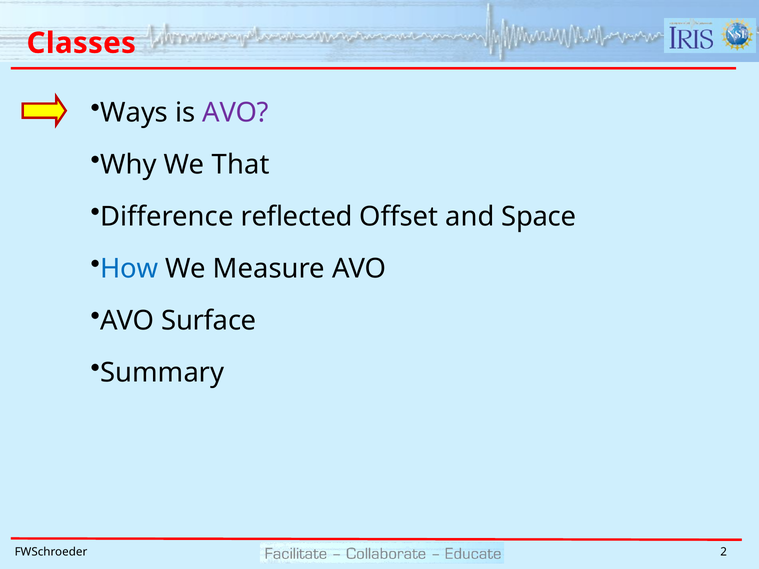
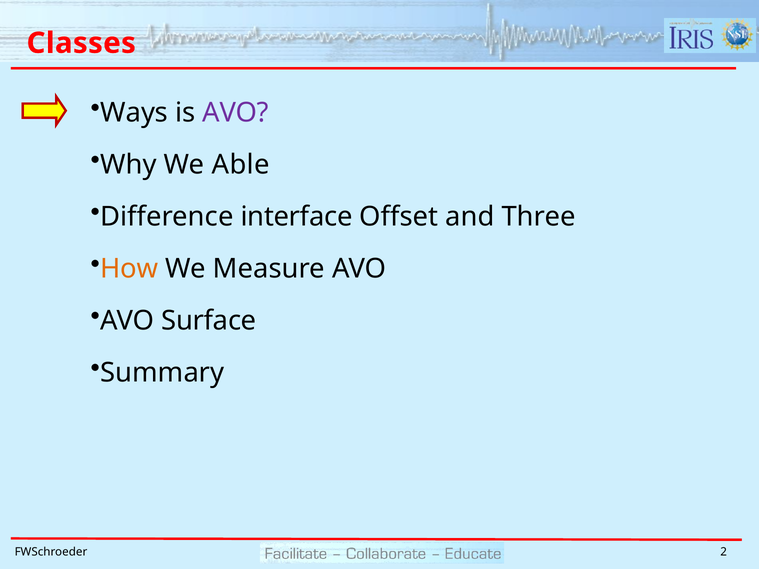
That: That -> Able
reflected: reflected -> interface
Space: Space -> Three
How colour: blue -> orange
